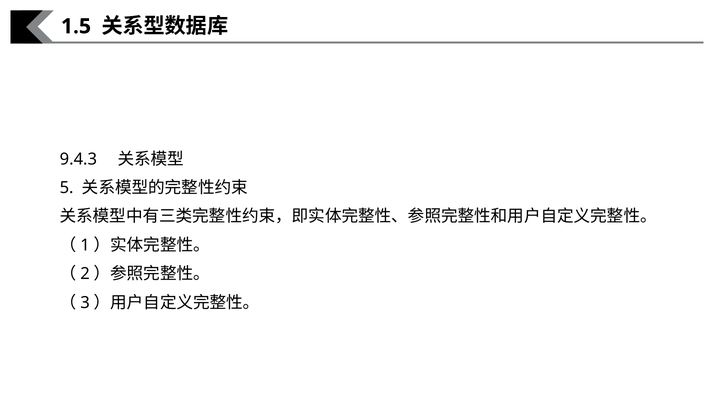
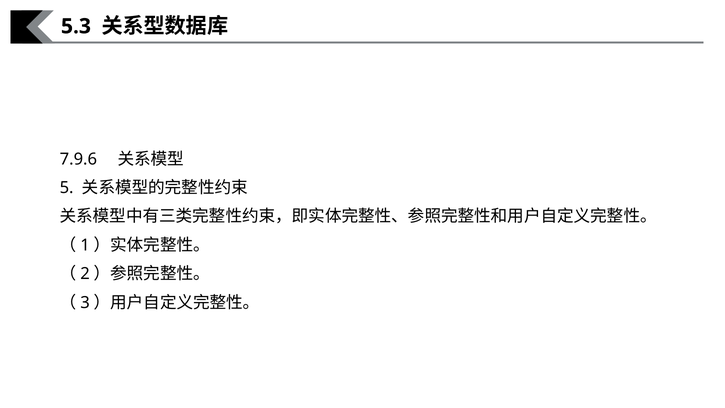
1.5: 1.5 -> 5.3
9.4.3: 9.4.3 -> 7.9.6
